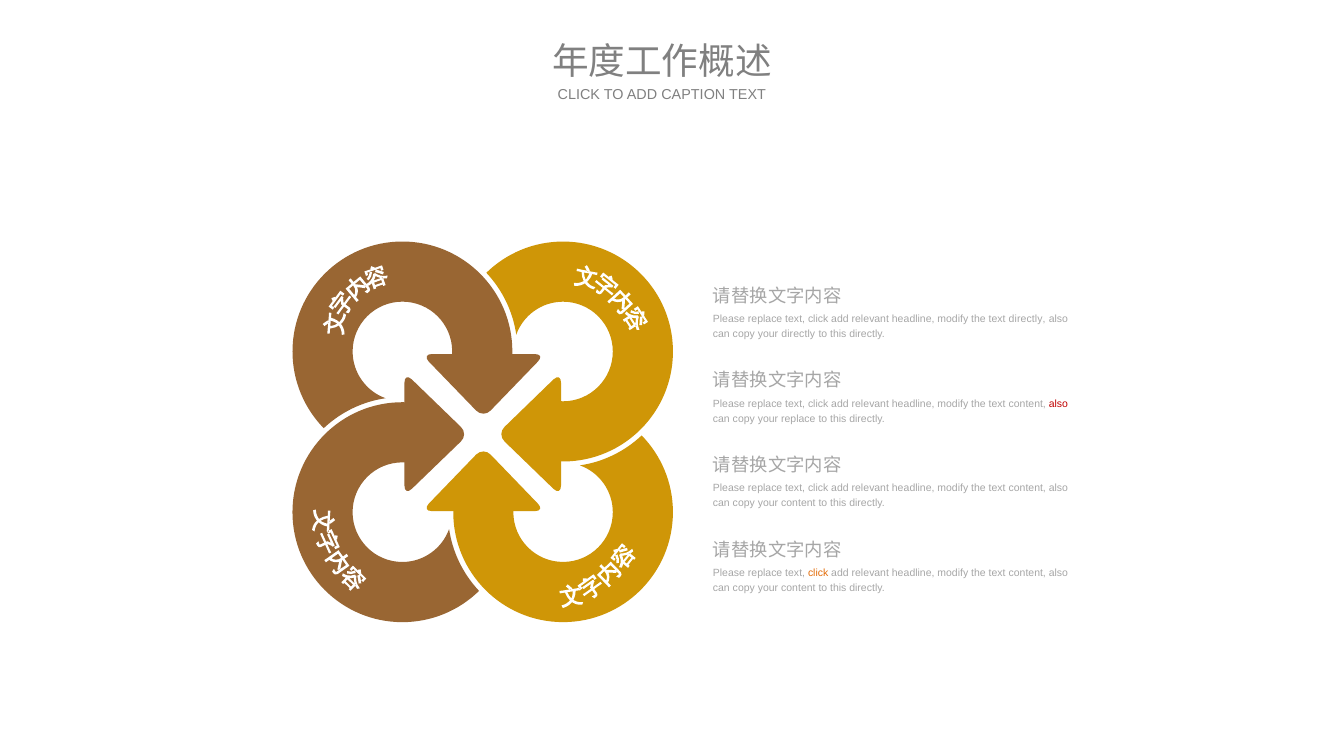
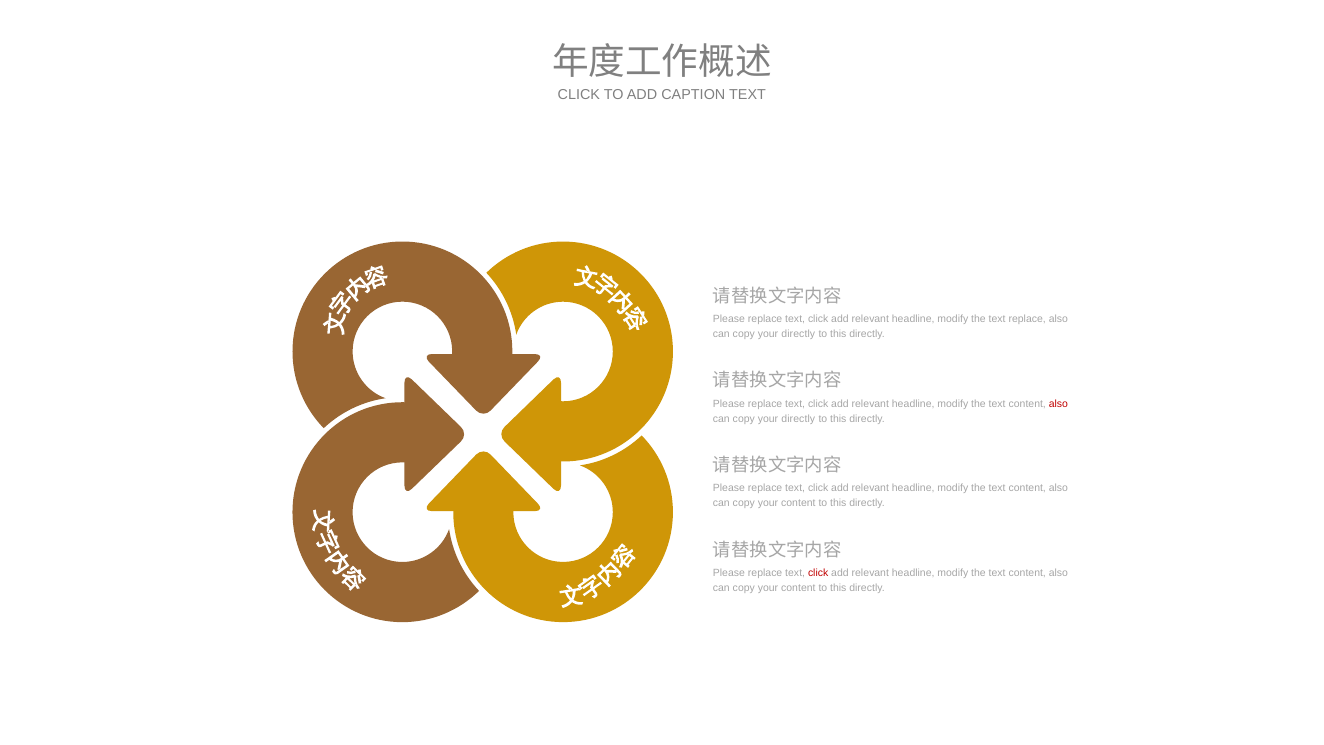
text directly: directly -> replace
replace at (798, 418): replace -> directly
click at (818, 573) colour: orange -> red
